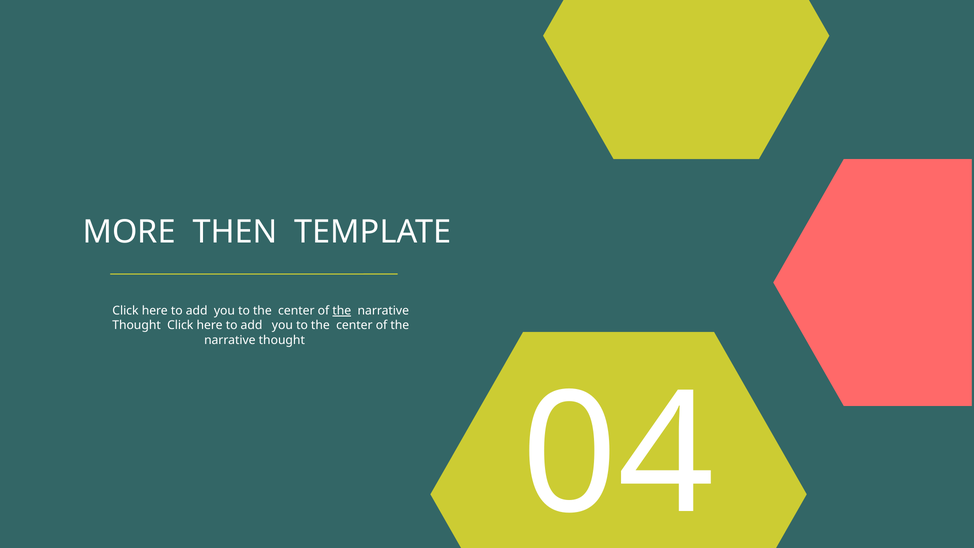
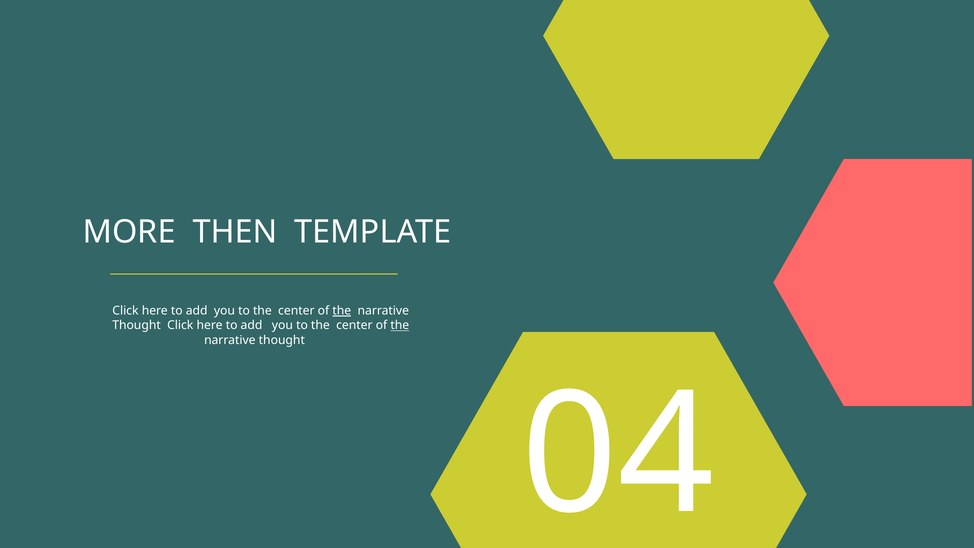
the at (400, 325) underline: none -> present
